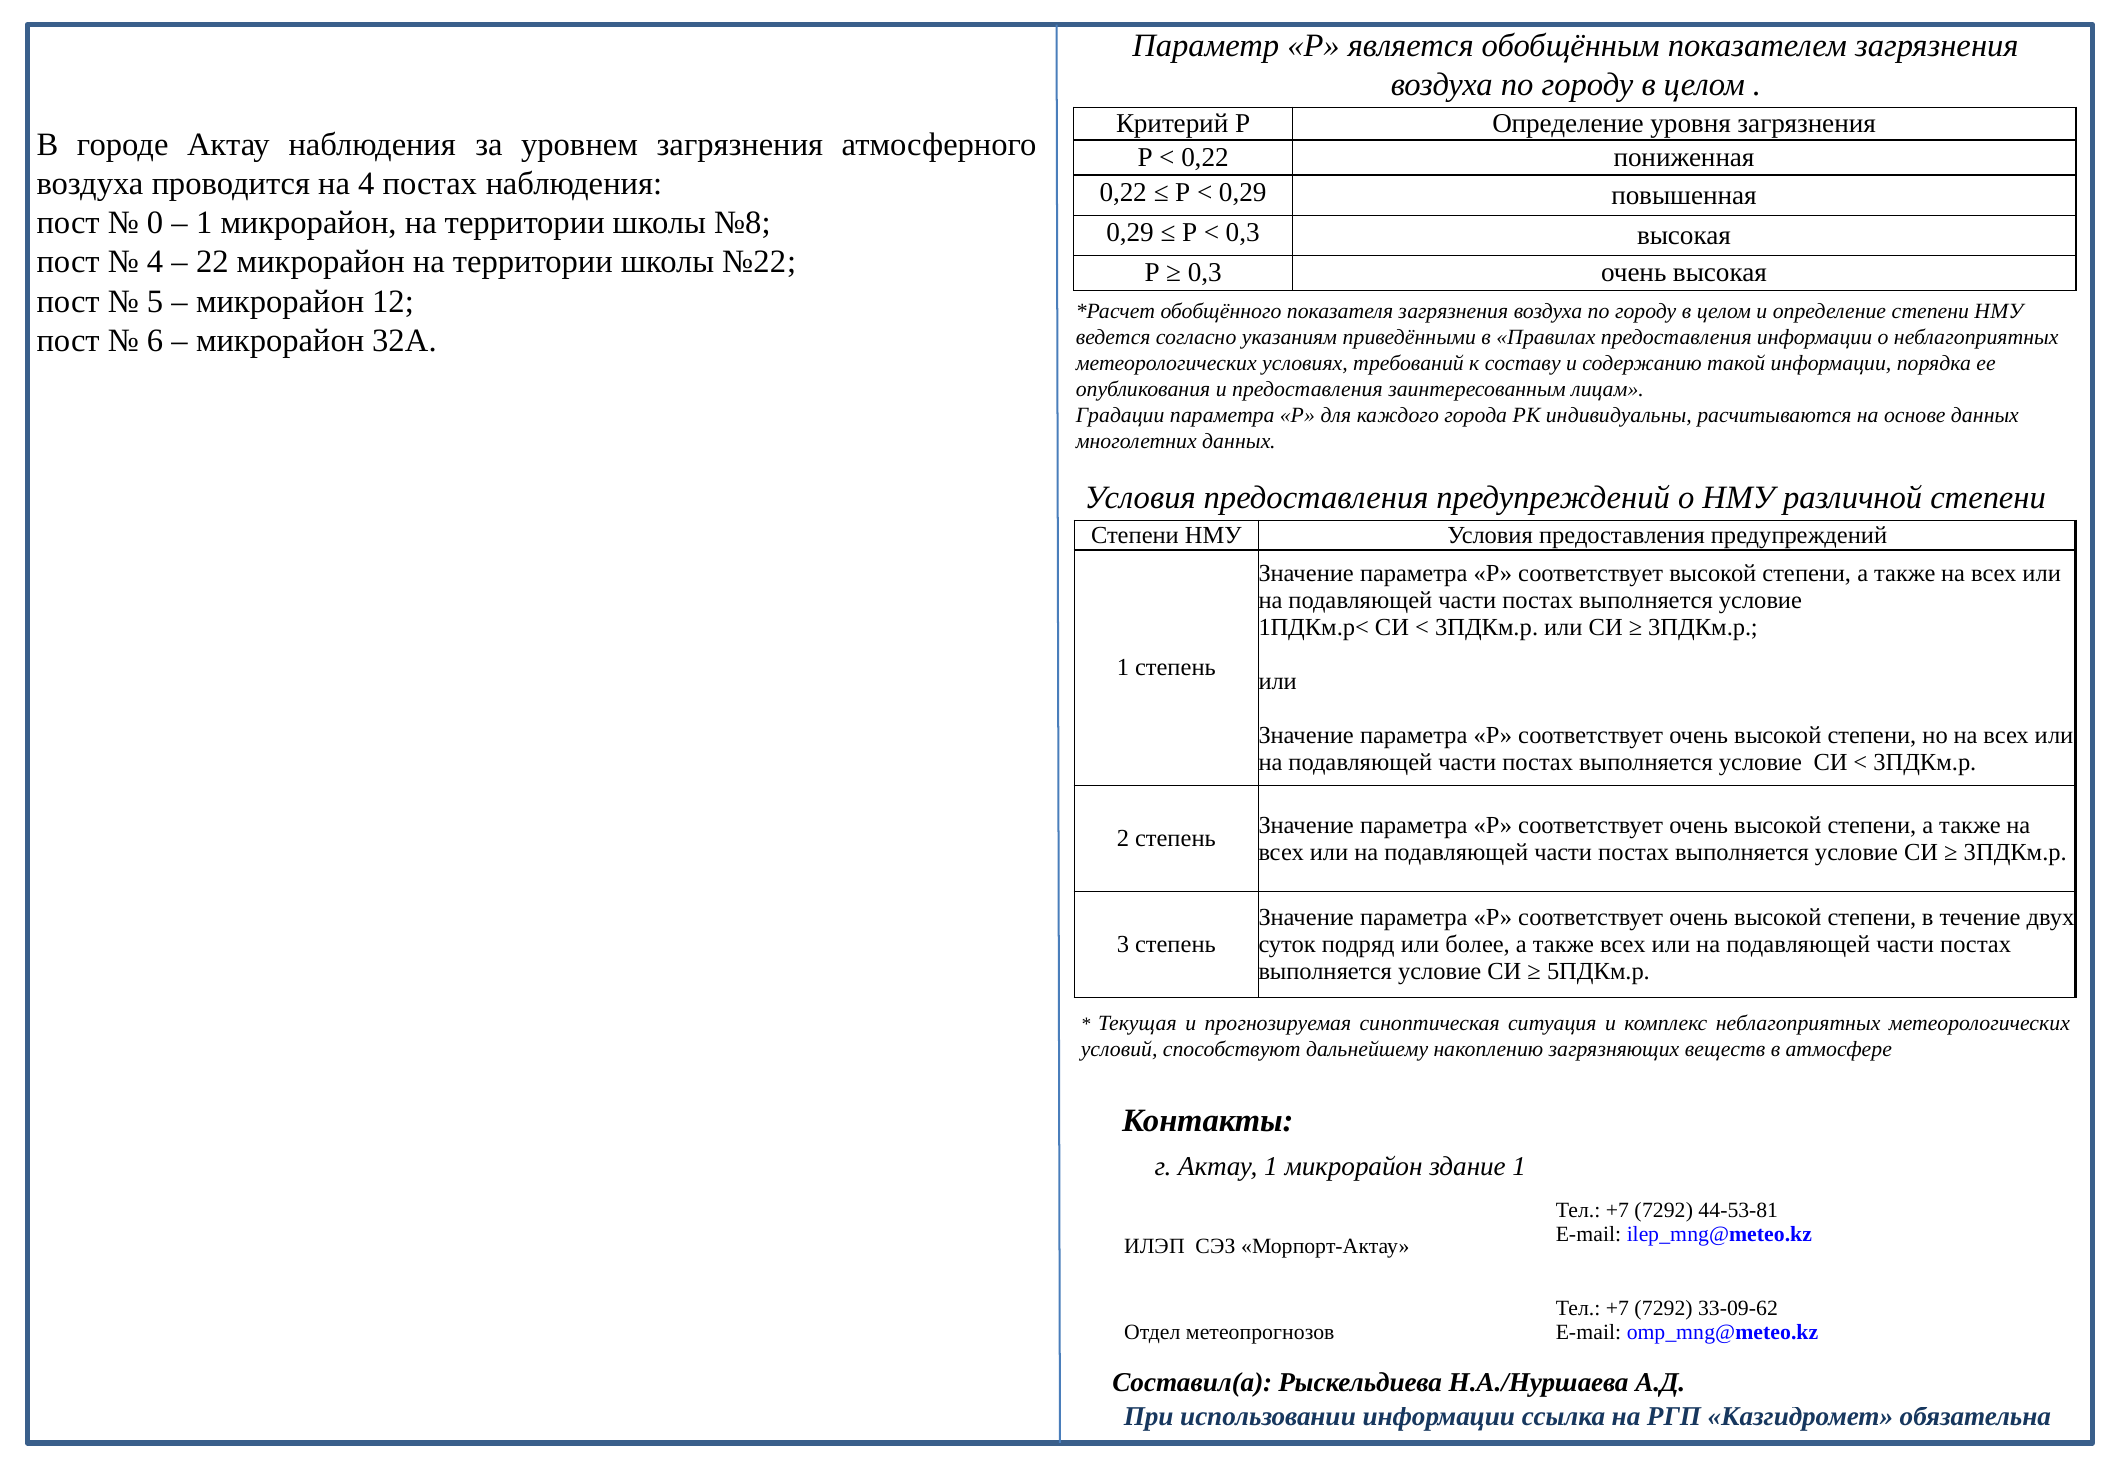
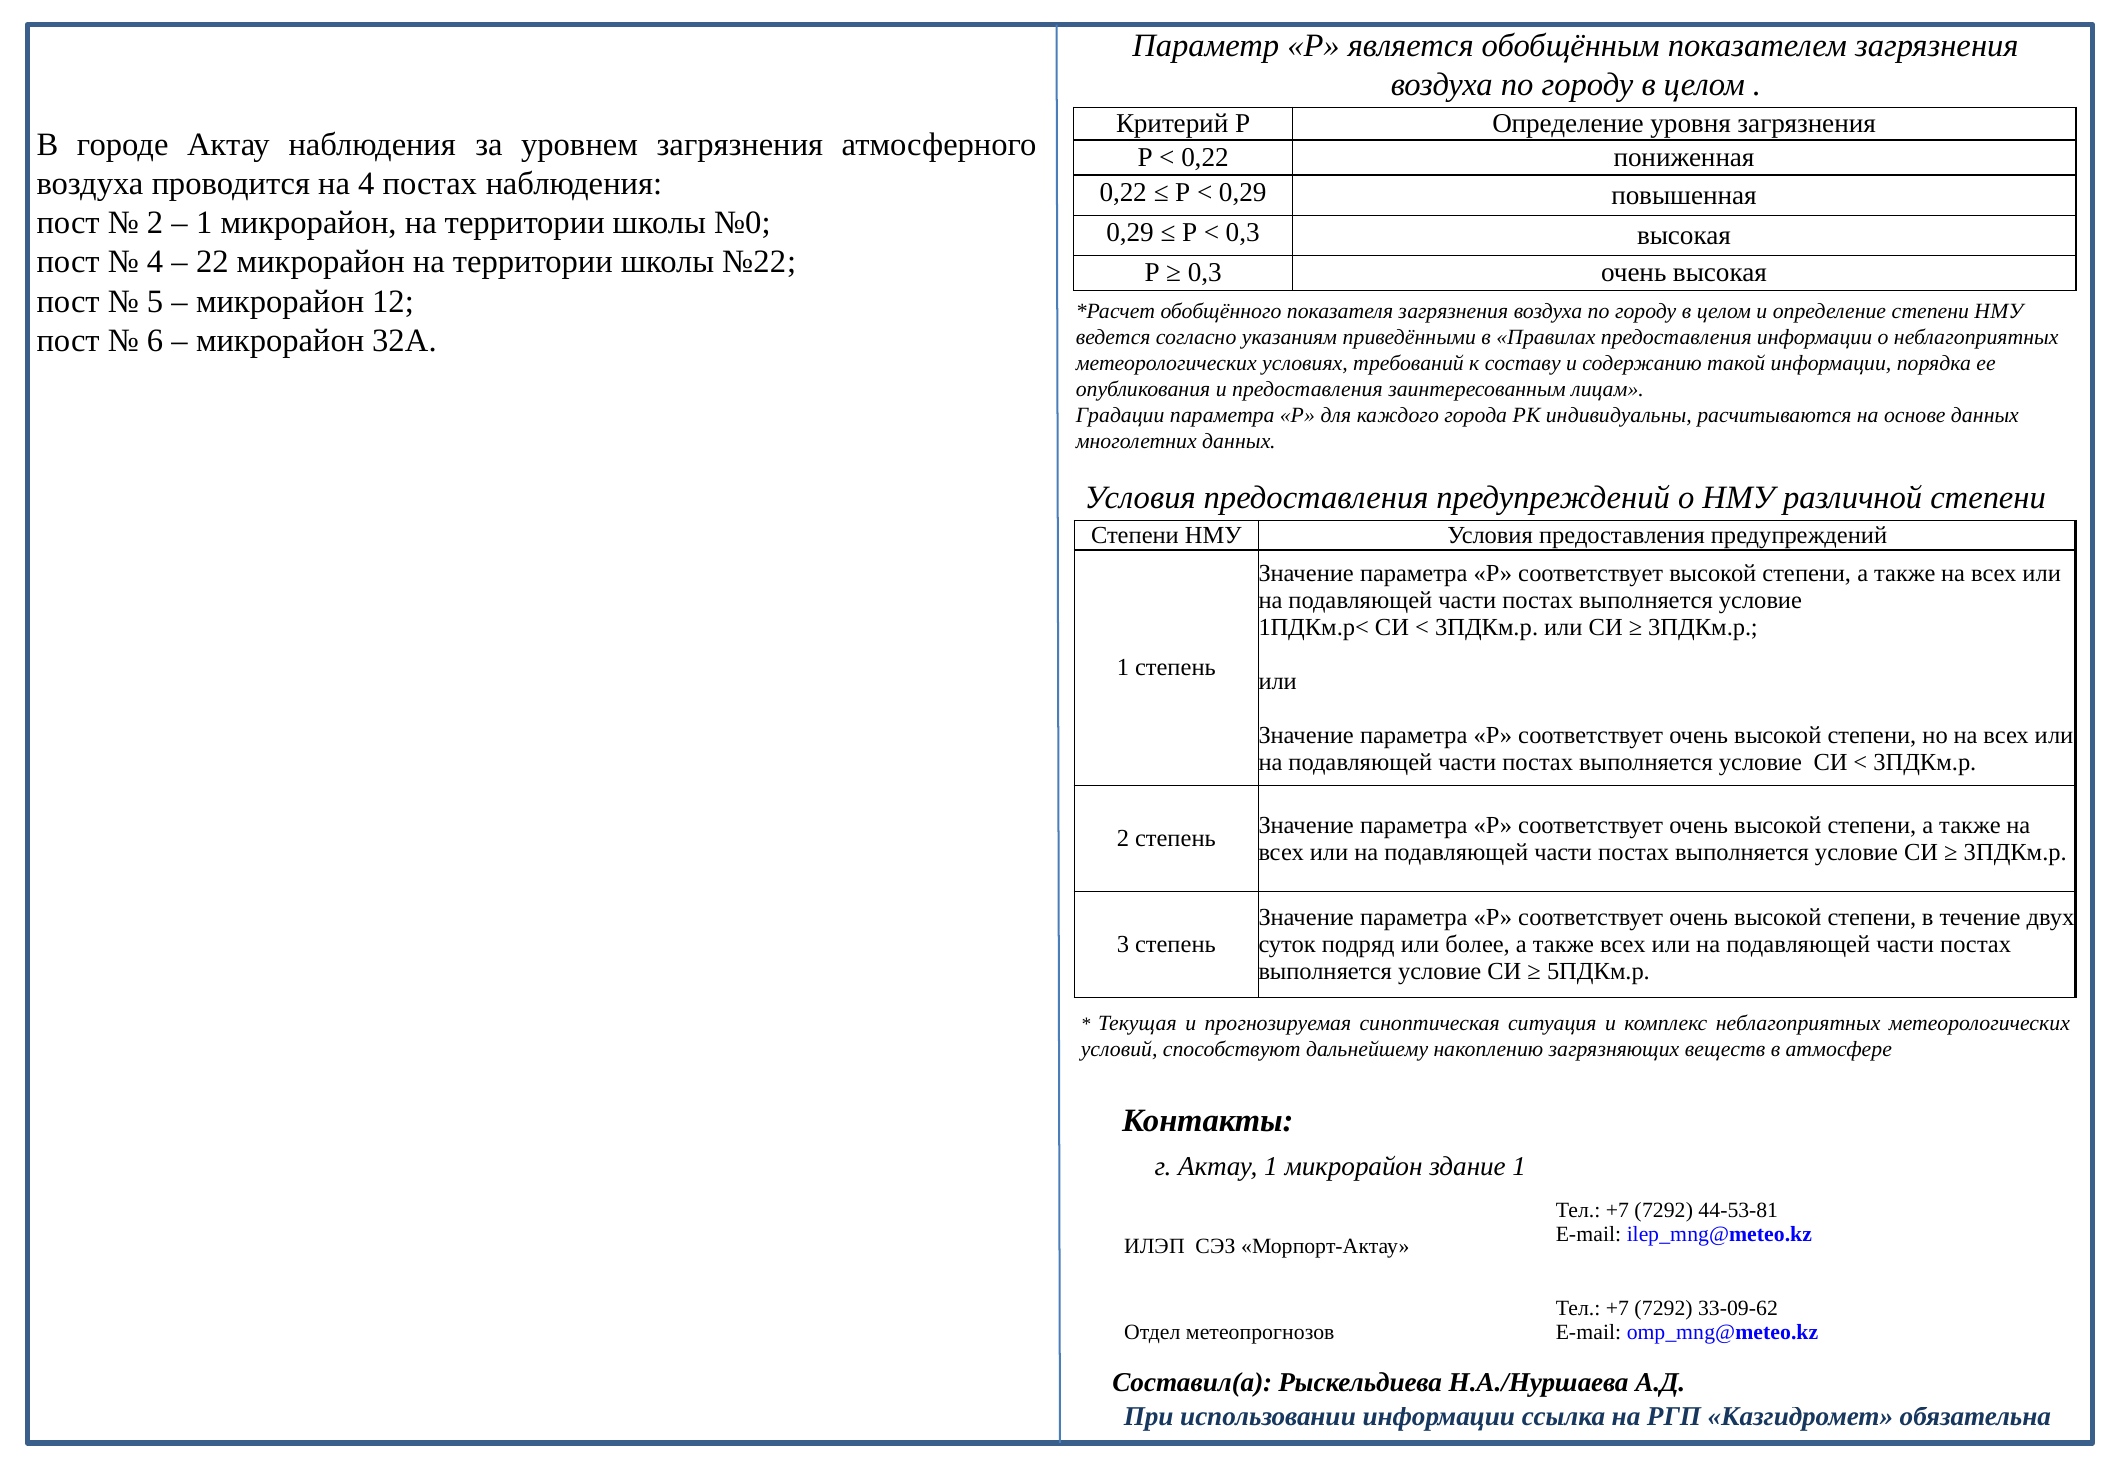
0 at (155, 223): 0 -> 2
№8: №8 -> №0
